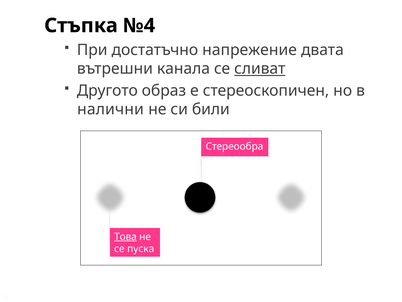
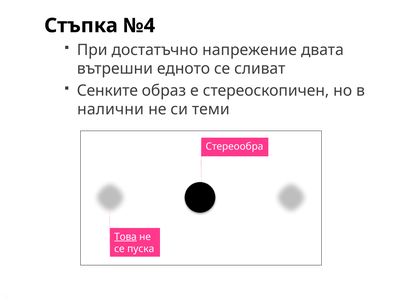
канала: канала -> едното
сливат underline: present -> none
Другото: Другото -> Сенките
били: били -> теми
